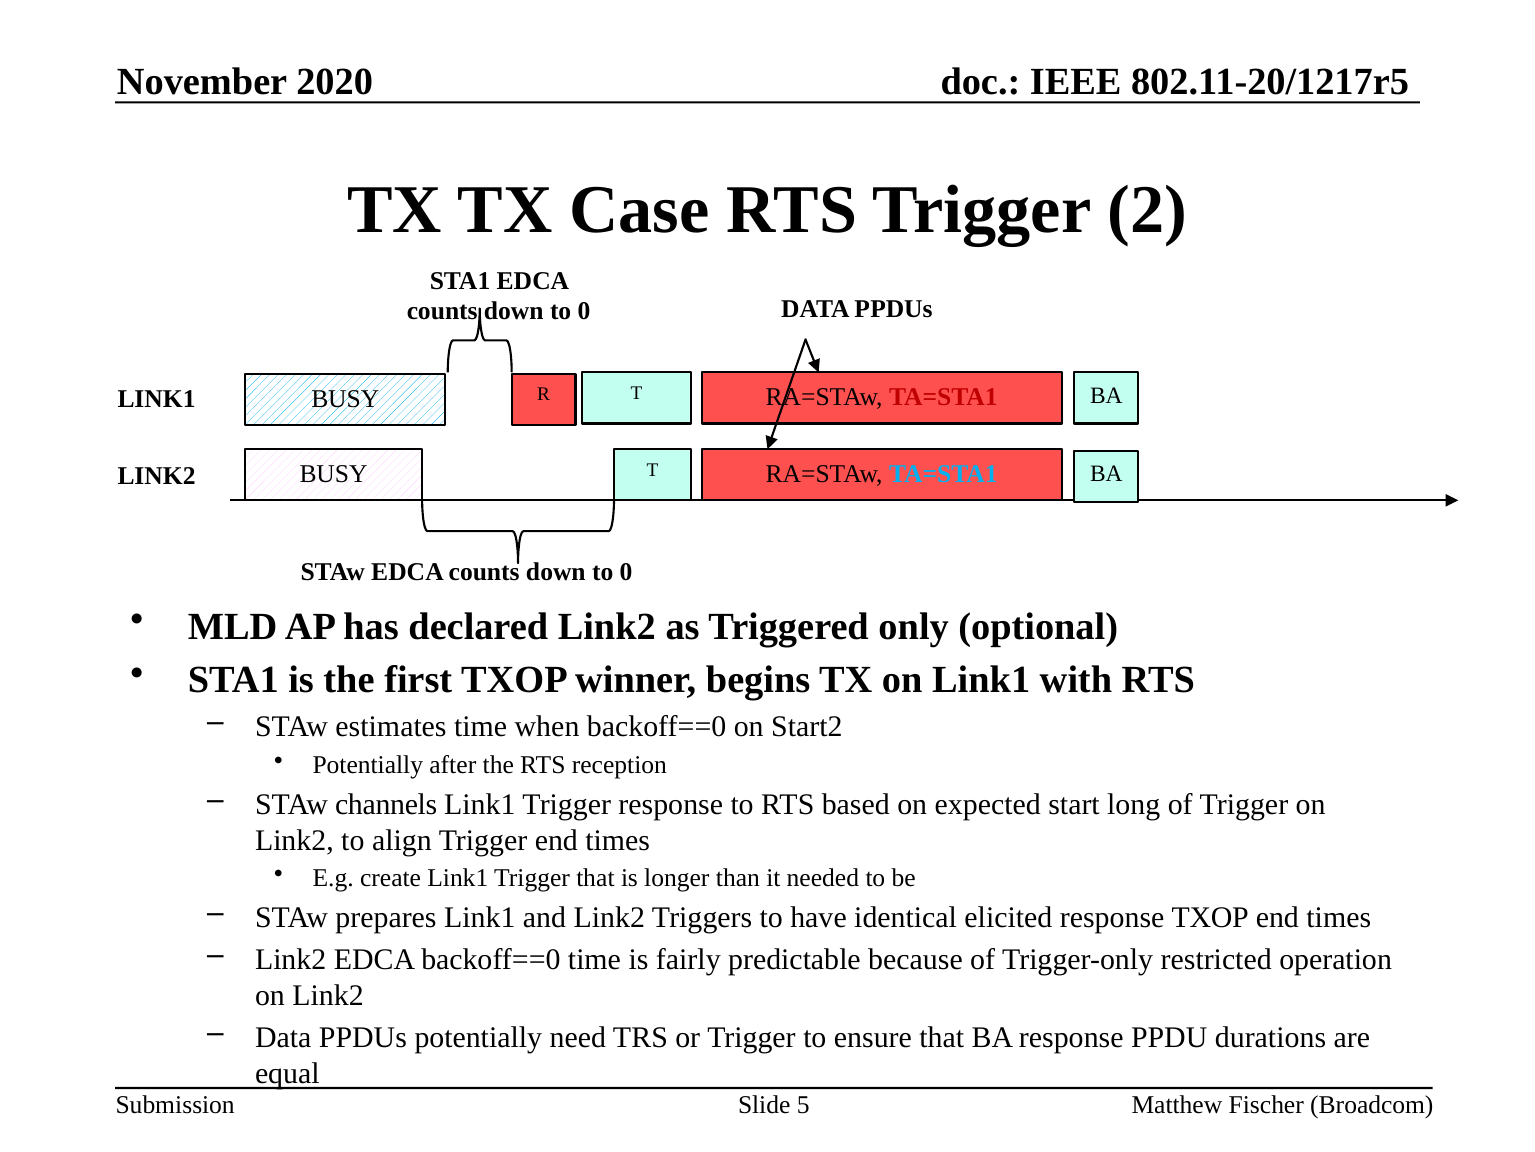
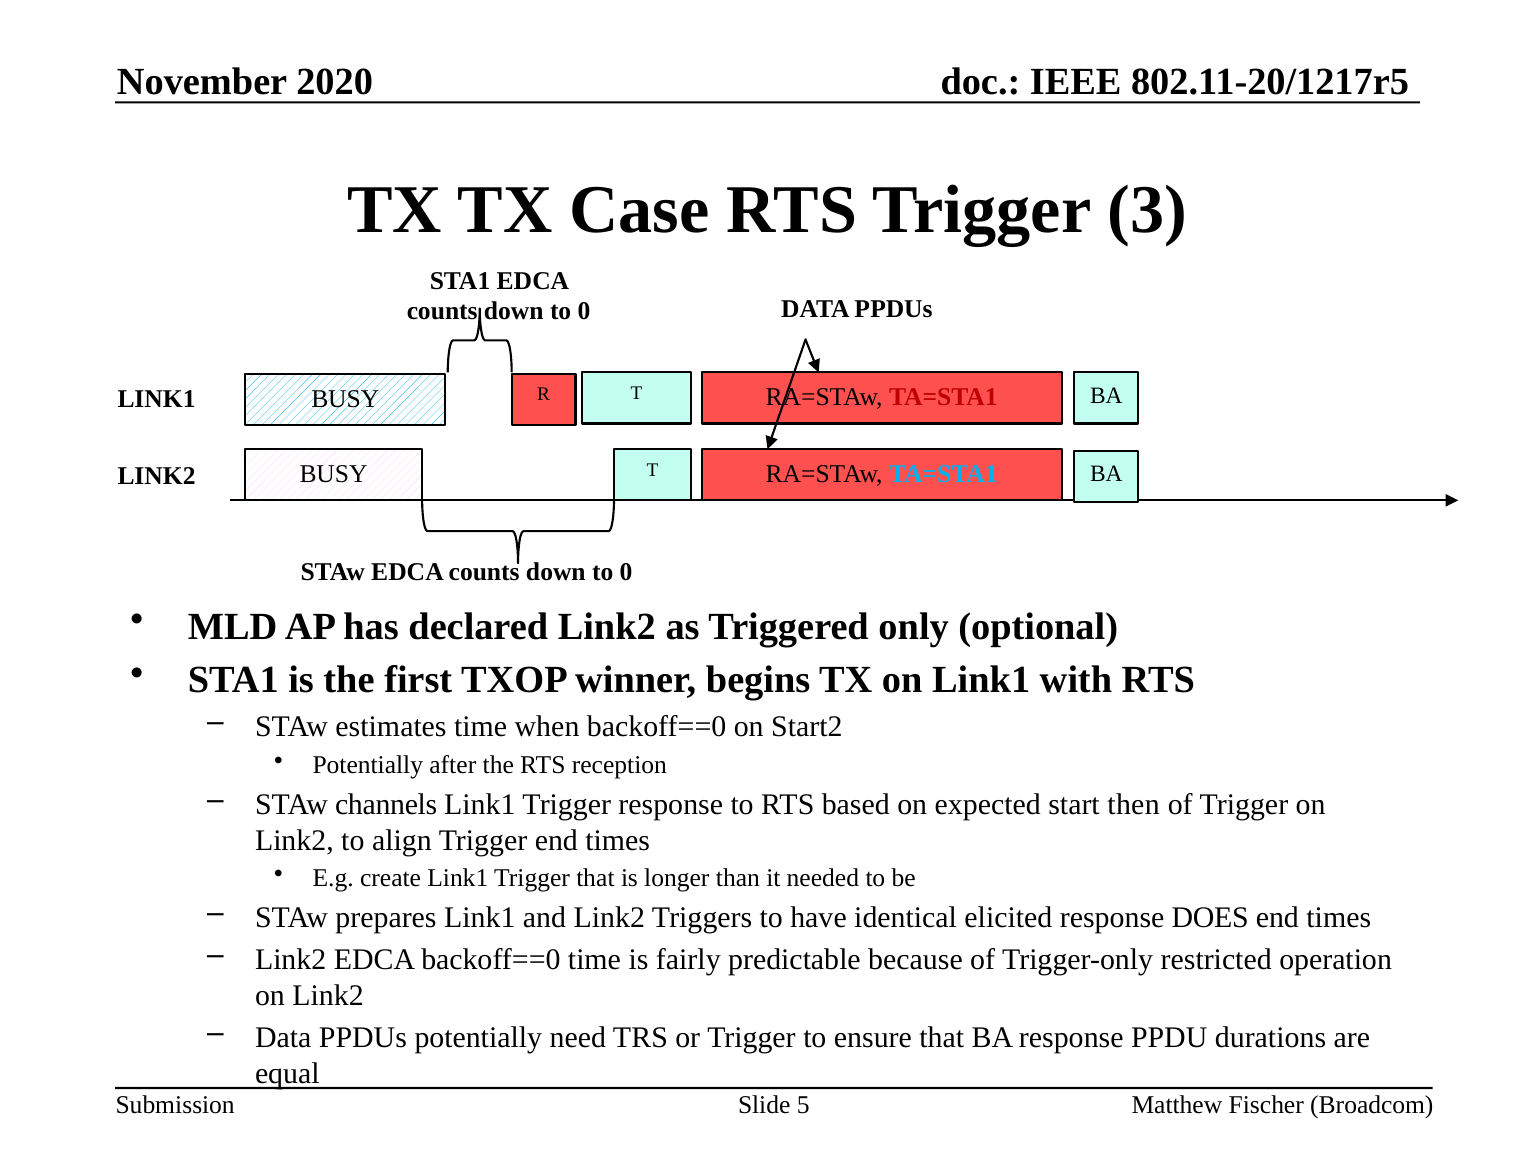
2: 2 -> 3
long: long -> then
response TXOP: TXOP -> DOES
